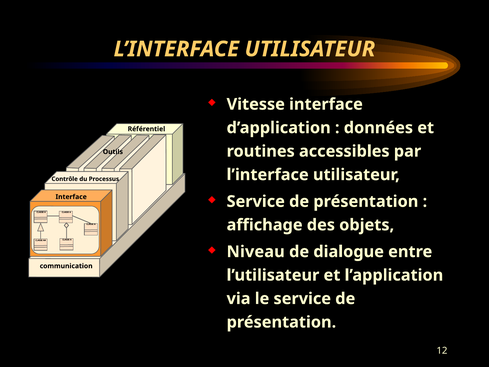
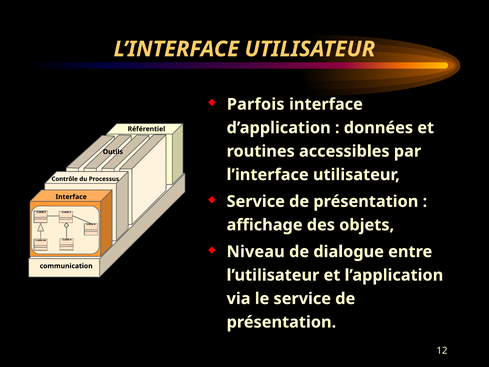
Vitesse: Vitesse -> Parfois
